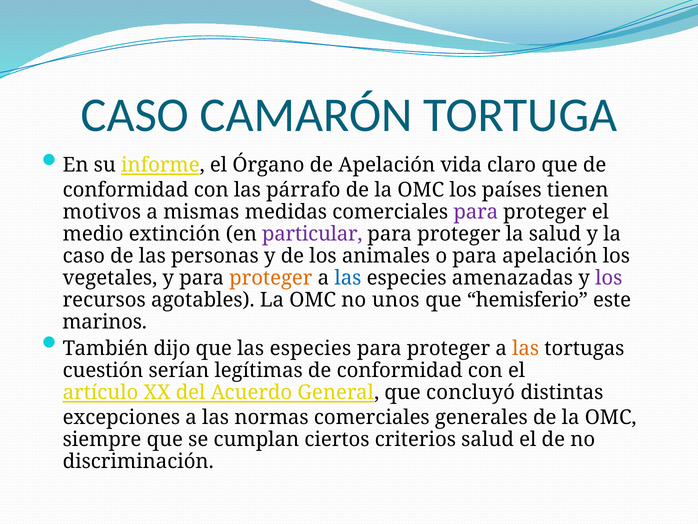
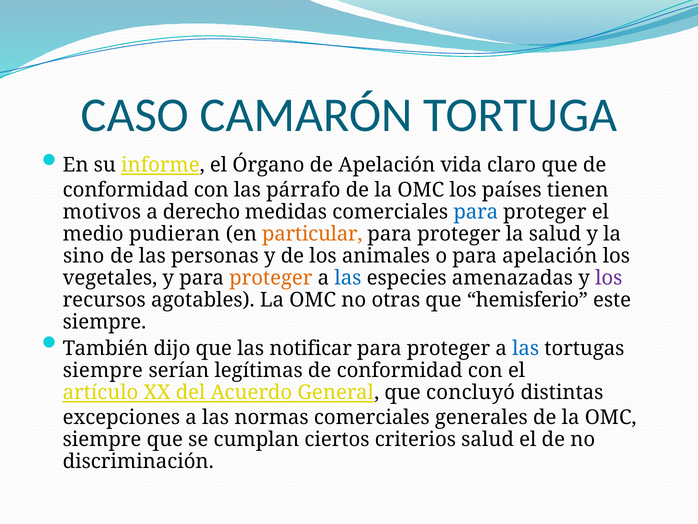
mismas: mismas -> derecho
para at (476, 212) colour: purple -> blue
extinción: extinción -> pudieran
particular colour: purple -> orange
caso at (84, 256): caso -> sino
unos: unos -> otras
marinos at (105, 322): marinos -> siempre
que las especies: especies -> notificar
las at (526, 348) colour: orange -> blue
cuestión at (103, 370): cuestión -> siempre
